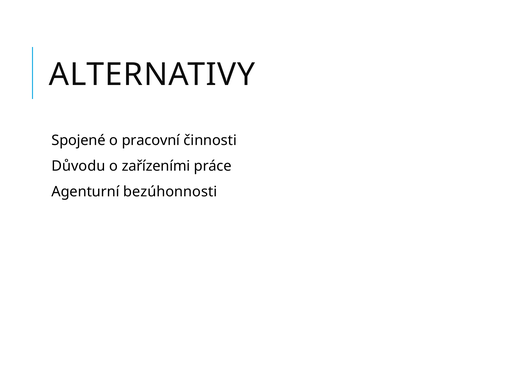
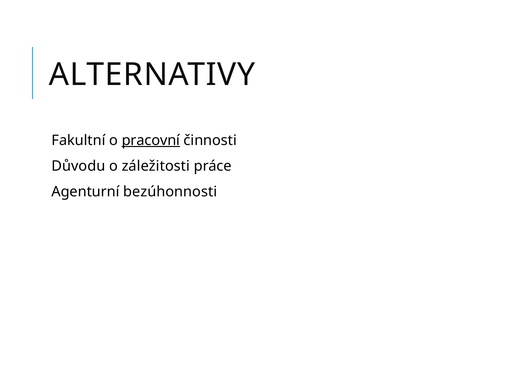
Spojené: Spojené -> Fakultní
pracovní underline: none -> present
zařízeními: zařízeními -> záležitosti
